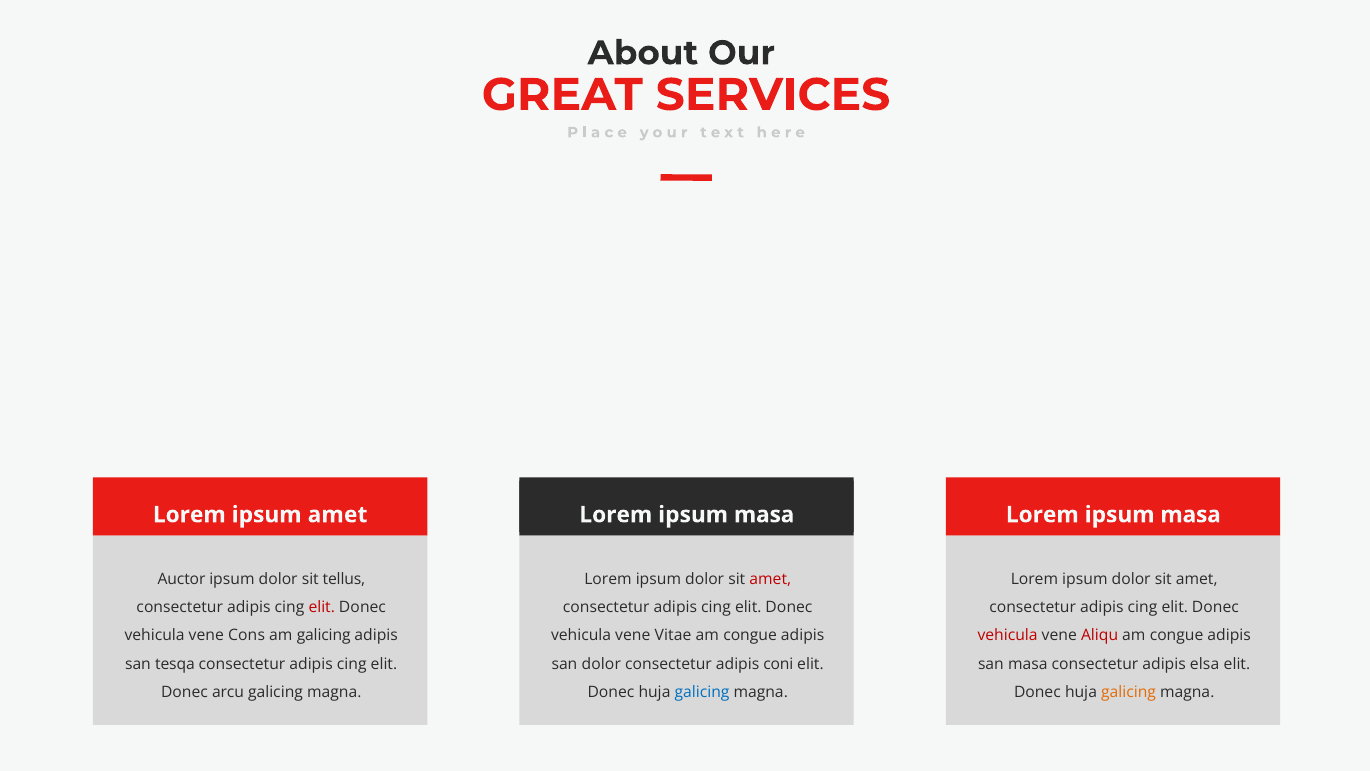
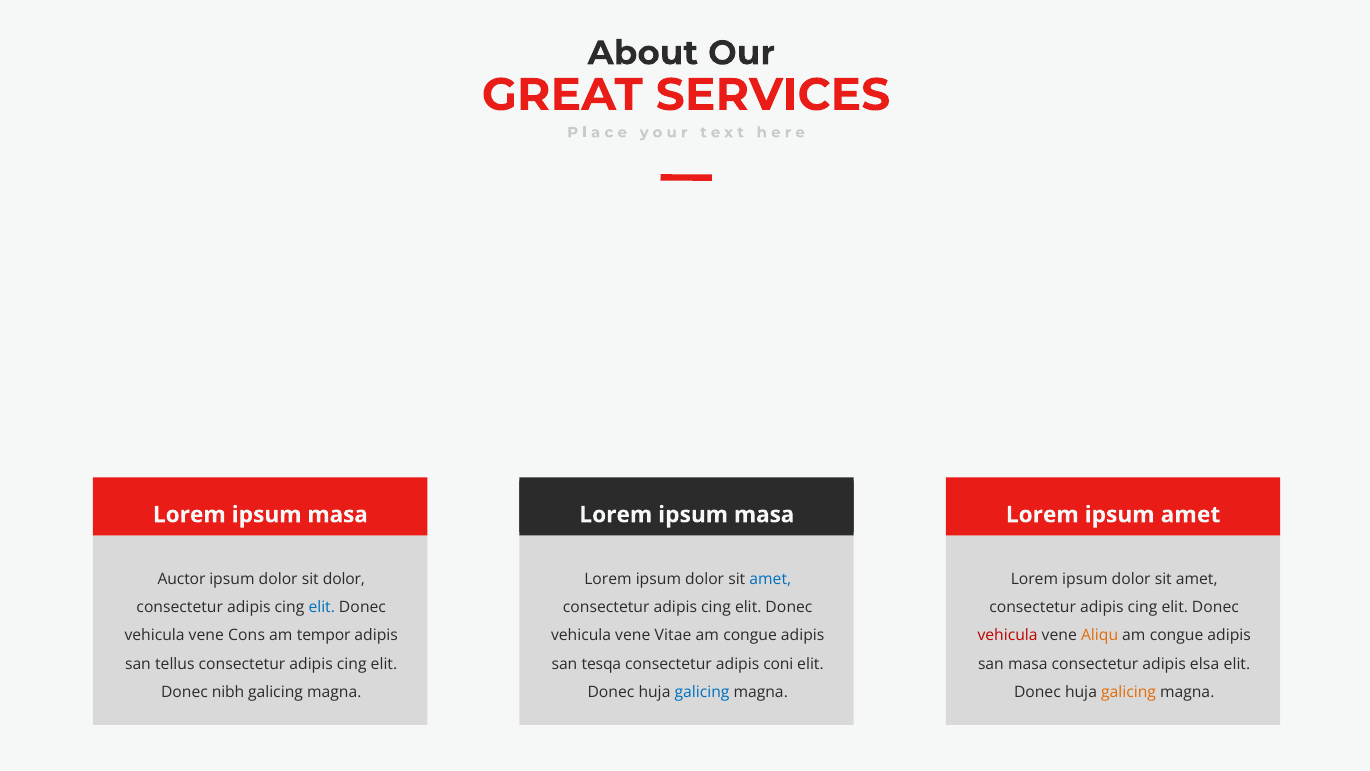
amet at (337, 514): amet -> masa
masa at (1191, 514): masa -> amet
sit tellus: tellus -> dolor
amet at (770, 579) colour: red -> blue
elit at (322, 607) colour: red -> blue
am galicing: galicing -> tempor
Aliqu colour: red -> orange
tesqa: tesqa -> tellus
san dolor: dolor -> tesqa
arcu: arcu -> nibh
